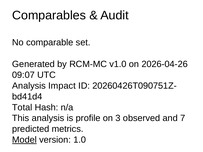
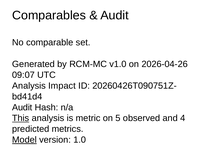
Total at (22, 108): Total -> Audit
This underline: none -> present
profile: profile -> metric
3: 3 -> 5
7: 7 -> 4
